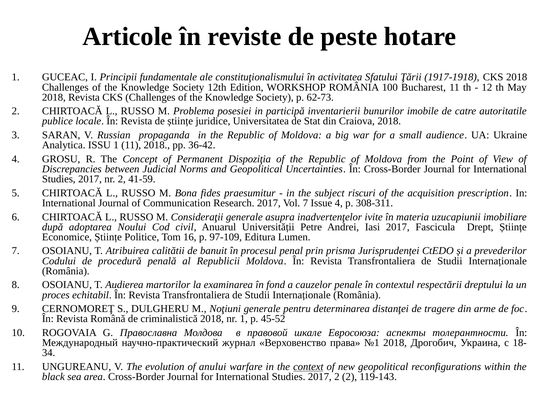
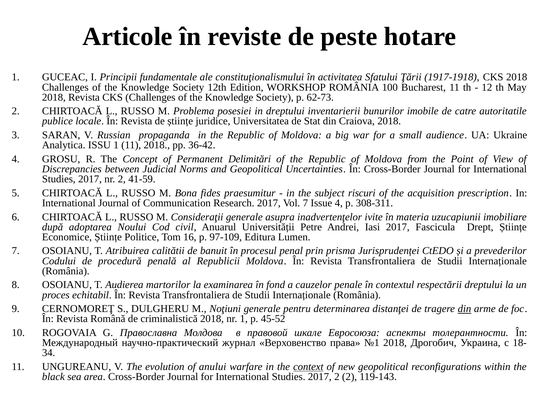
in participă: participă -> dreptului
Dispoziţia: Dispoziţia -> Delimitări
din at (464, 309) underline: none -> present
